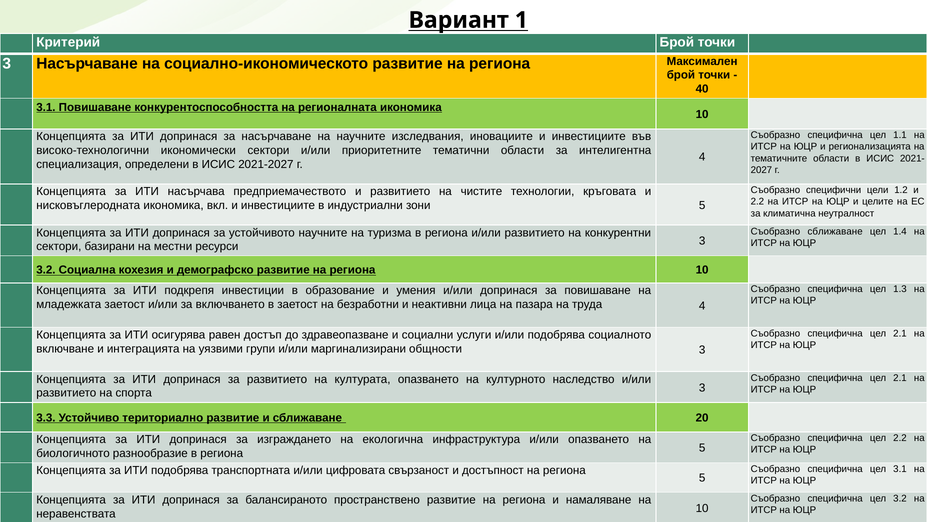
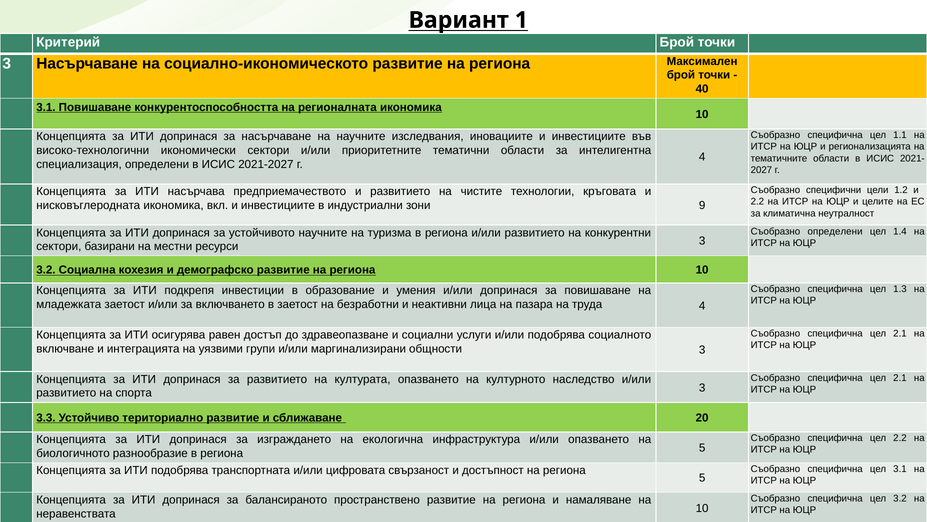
зони 5: 5 -> 9
Съобразно сближаване: сближаване -> определени
